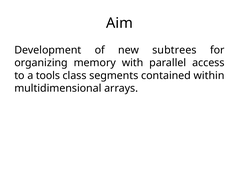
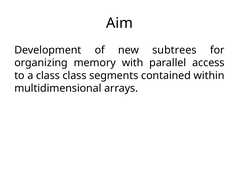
a tools: tools -> class
